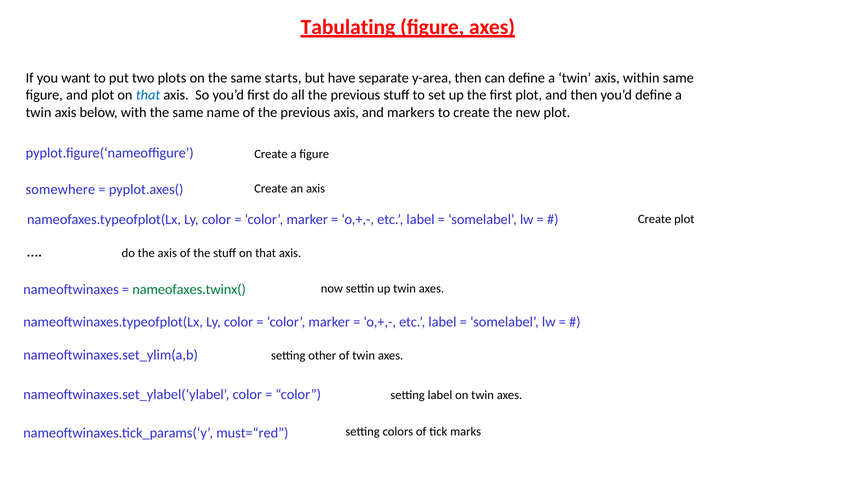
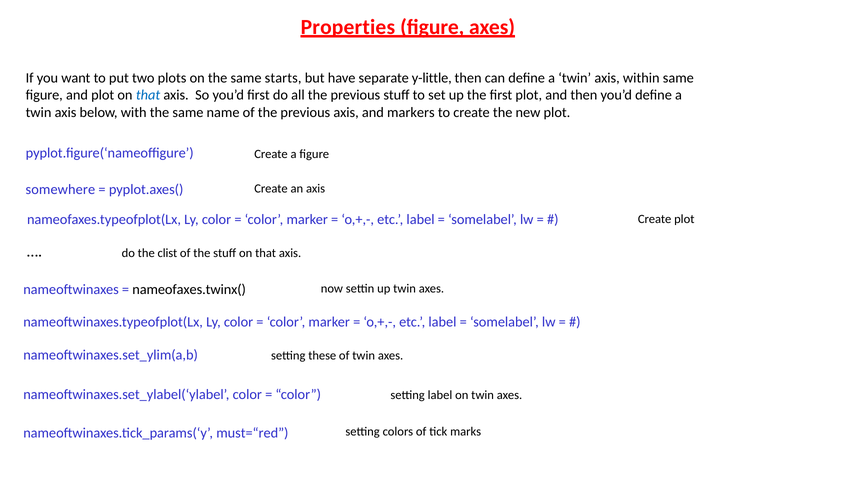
Tabulating: Tabulating -> Properties
y-area: y-area -> y-little
the axis: axis -> clist
nameofaxes.twinx( colour: green -> black
other: other -> these
